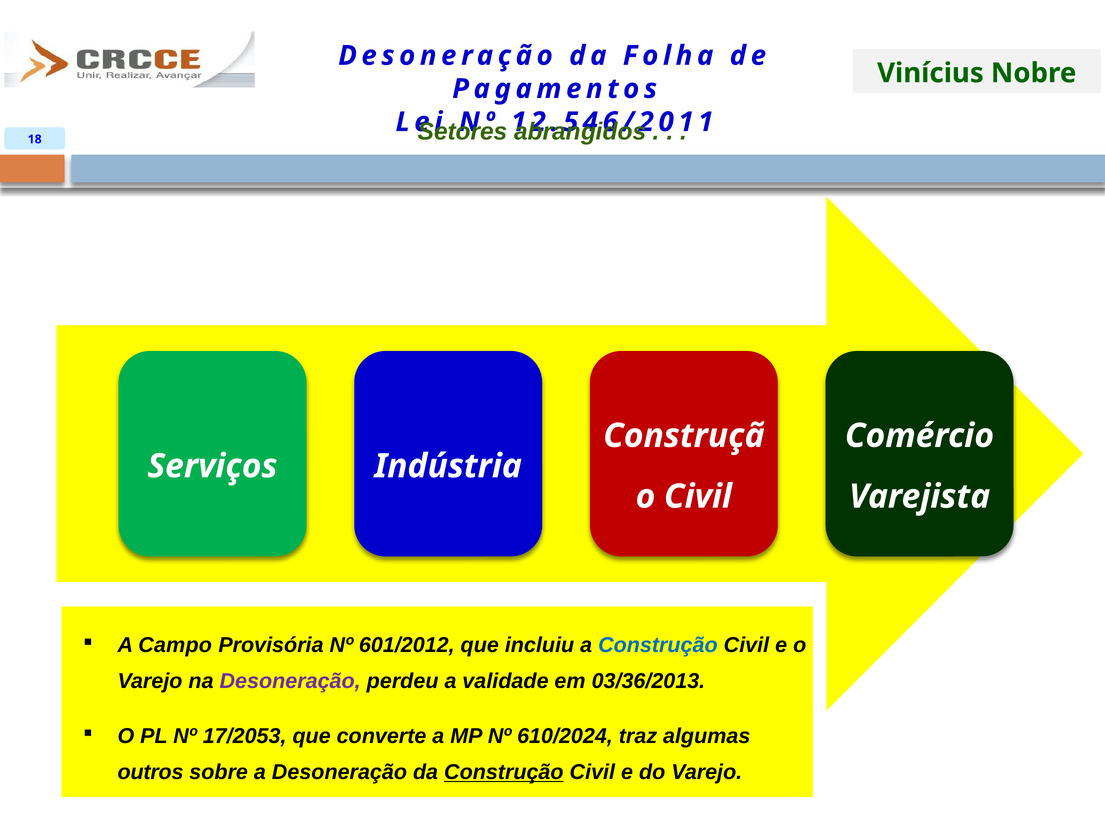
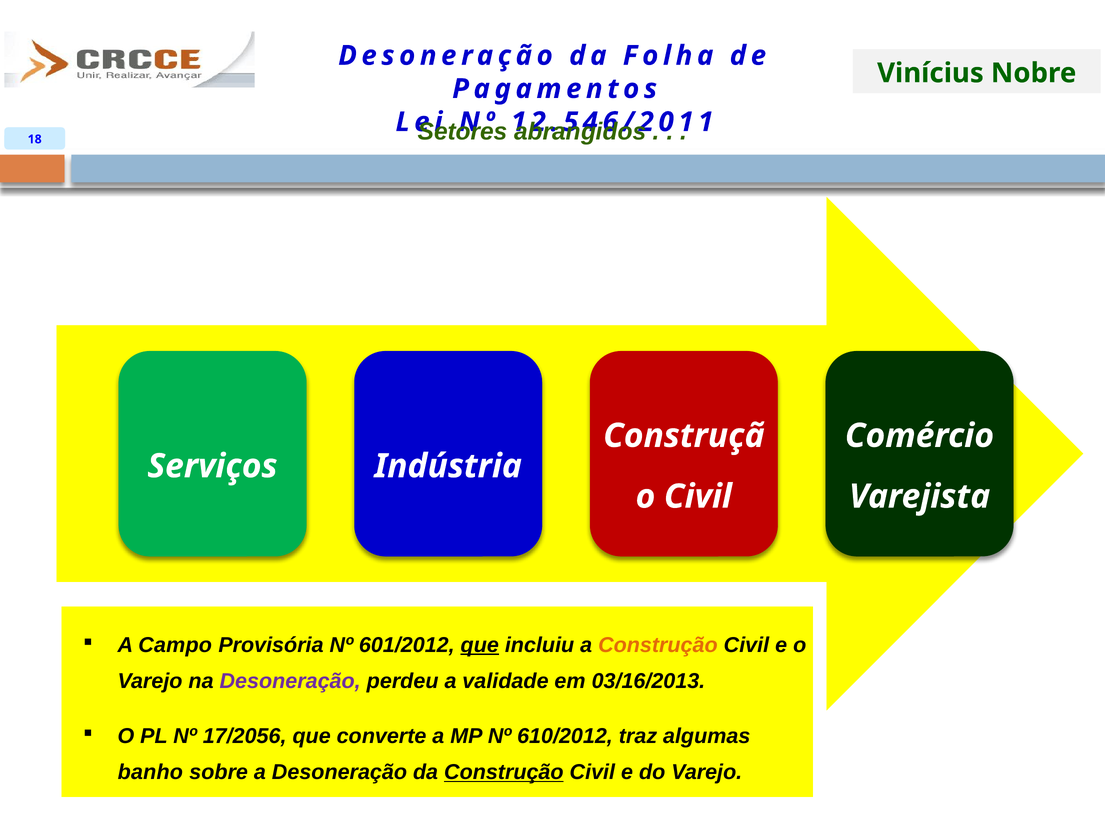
que at (480, 645) underline: none -> present
Construção at (658, 645) colour: blue -> orange
03/36/2013: 03/36/2013 -> 03/16/2013
17/2053: 17/2053 -> 17/2056
610/2024: 610/2024 -> 610/2012
outros: outros -> banho
